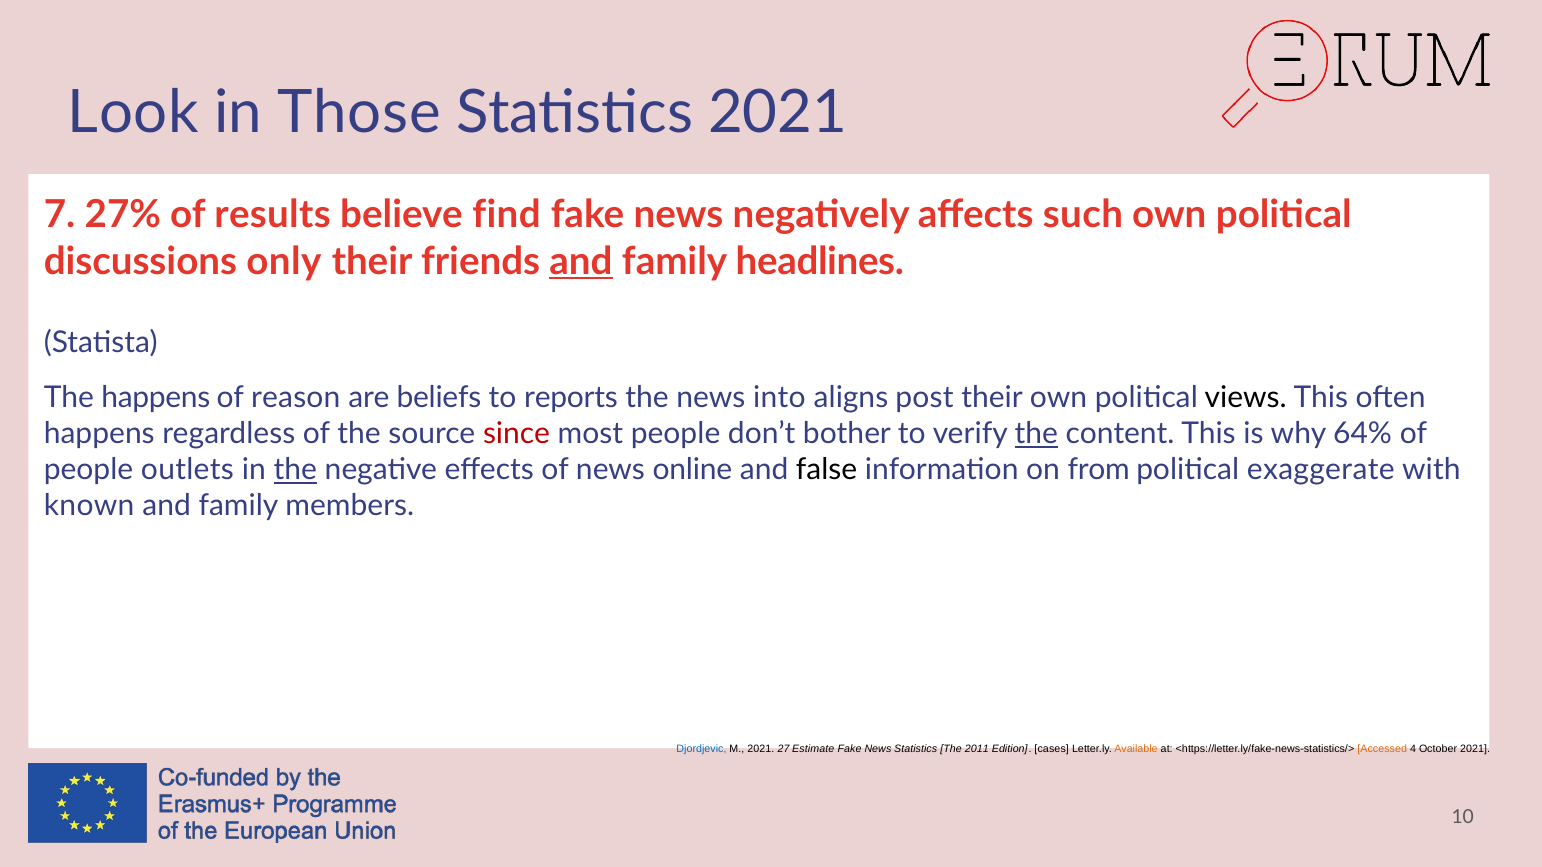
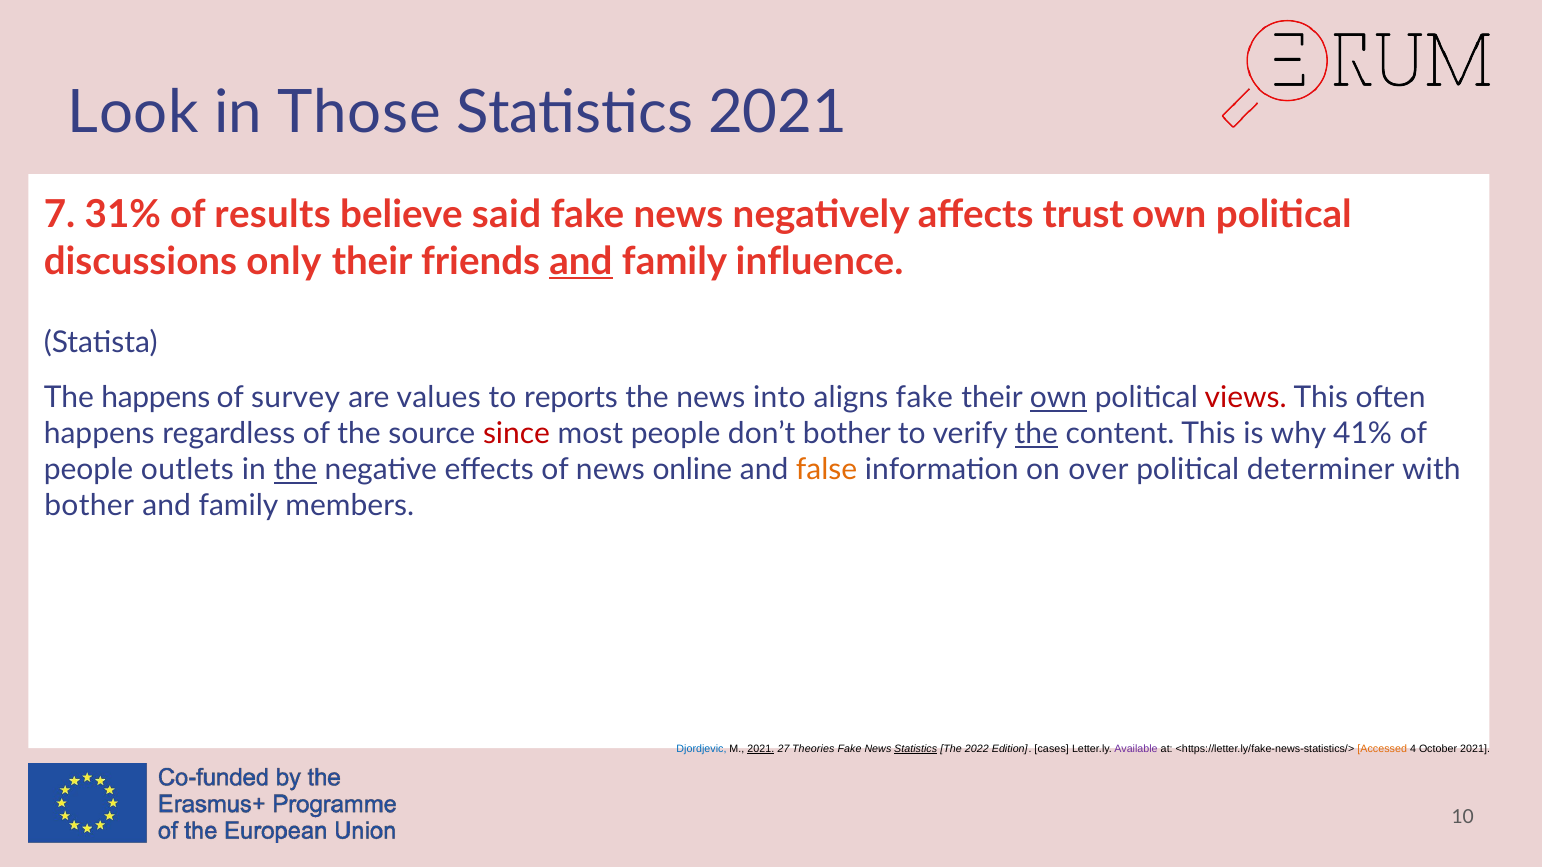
27%: 27% -> 31%
find: find -> said
such: such -> trust
headlines: headlines -> influence
reason: reason -> survey
beliefs: beliefs -> values
aligns post: post -> fake
own at (1058, 398) underline: none -> present
views colour: black -> red
64%: 64% -> 41%
false colour: black -> orange
from: from -> over
exaggerate: exaggerate -> determiner
known at (89, 506): known -> bother
2021 at (761, 749) underline: none -> present
Estimate: Estimate -> Theories
Statistics at (916, 749) underline: none -> present
2011: 2011 -> 2022
Available colour: orange -> purple
